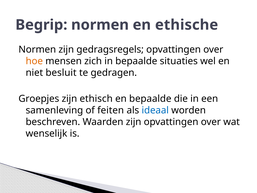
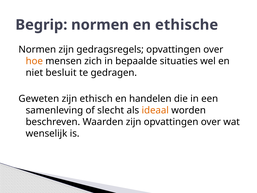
Groepjes: Groepjes -> Geweten
en bepaalde: bepaalde -> handelen
feiten: feiten -> slecht
ideaal colour: blue -> orange
